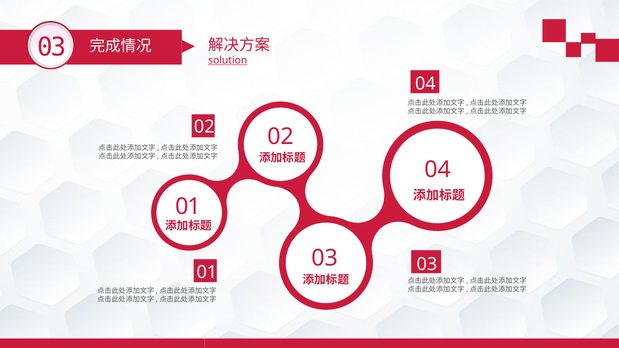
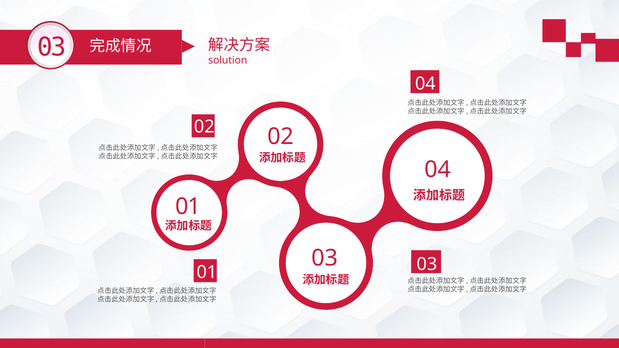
solution underline: present -> none
